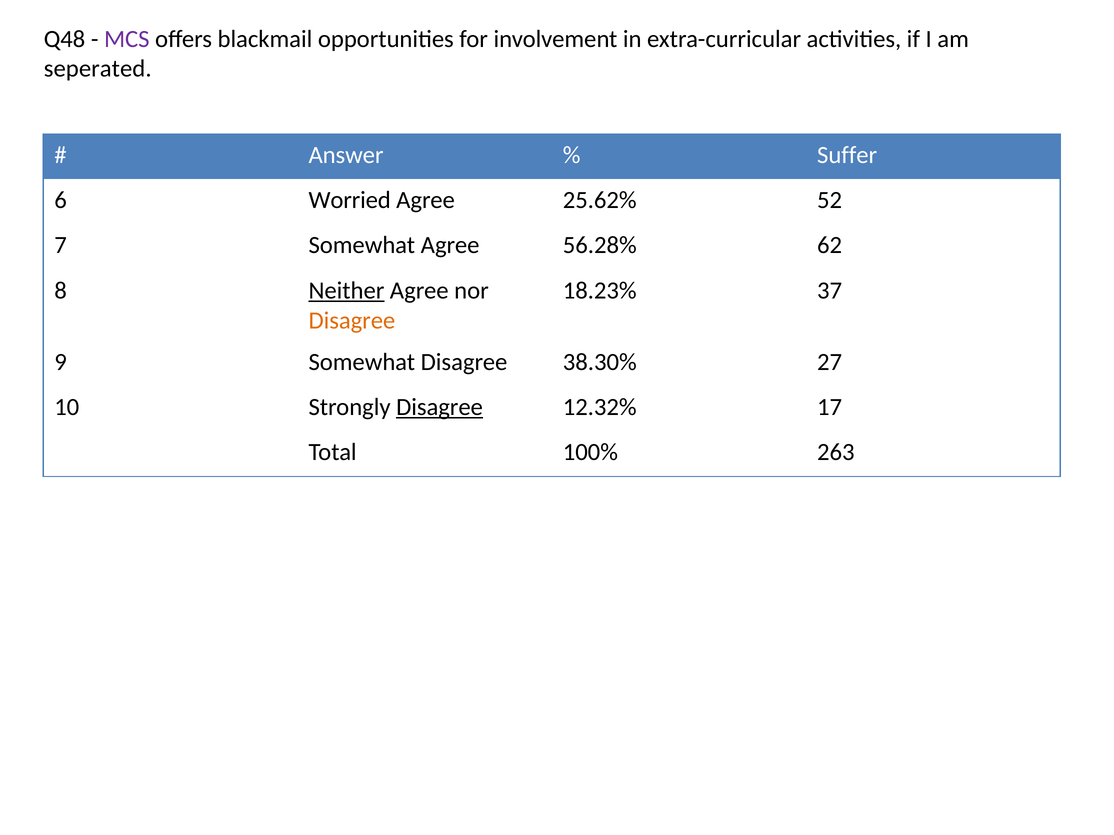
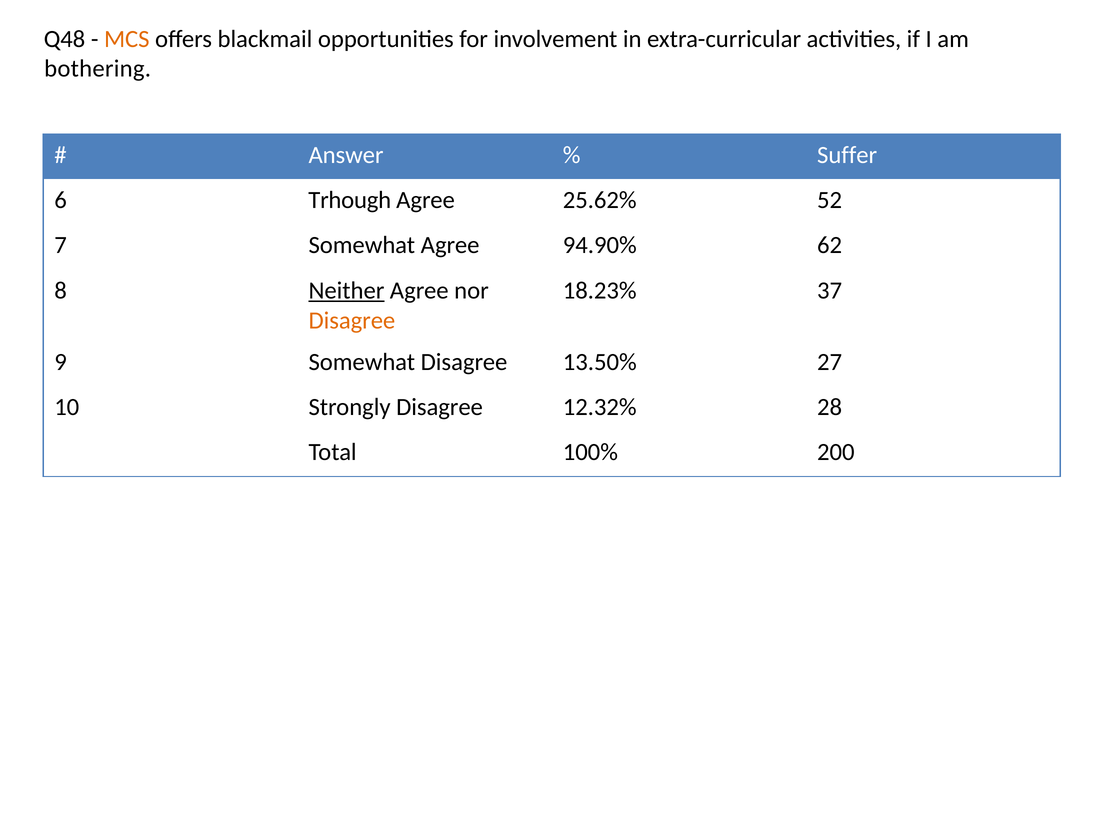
MCS colour: purple -> orange
seperated: seperated -> bothering
Worried: Worried -> Trhough
56.28%: 56.28% -> 94.90%
38.30%: 38.30% -> 13.50%
Disagree at (440, 407) underline: present -> none
17: 17 -> 28
263: 263 -> 200
